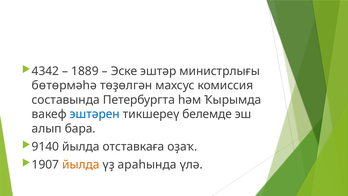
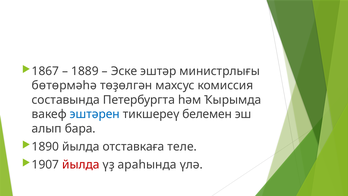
4342: 4342 -> 1867
белемде: белемде -> белемен
9140: 9140 -> 1890
оҙаҡ: оҙаҡ -> теле
йылда at (81, 164) colour: orange -> red
